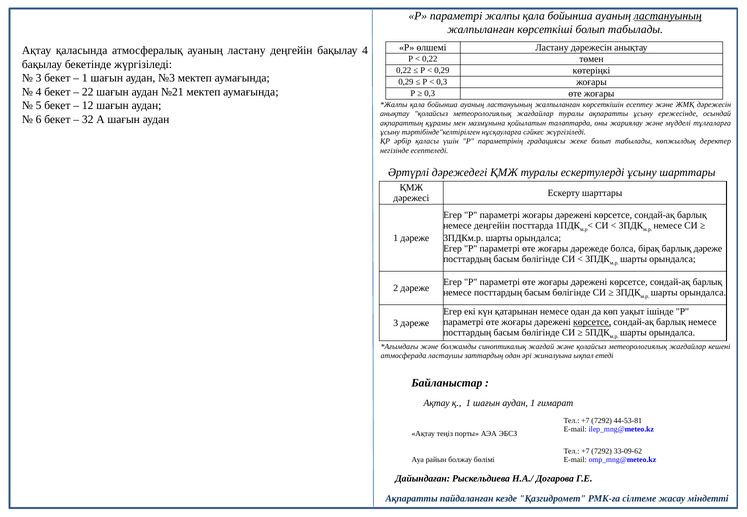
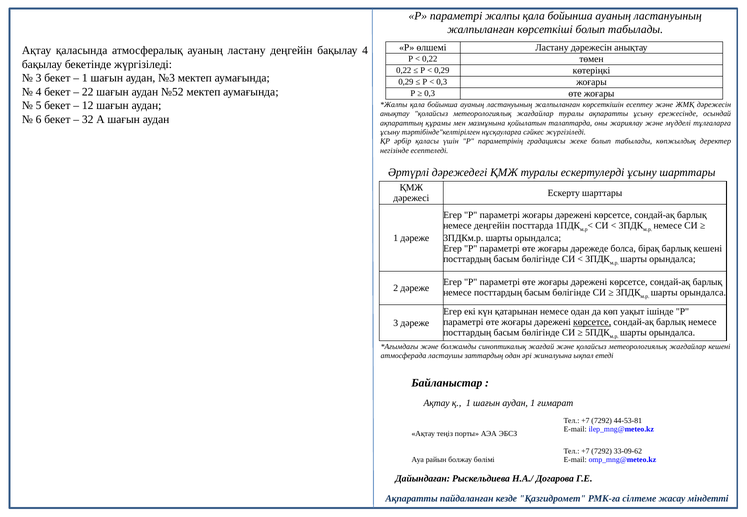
ластануының at (668, 16) underline: present -> none
№21: №21 -> №52
барлық дәреже: дәреже -> кешені
